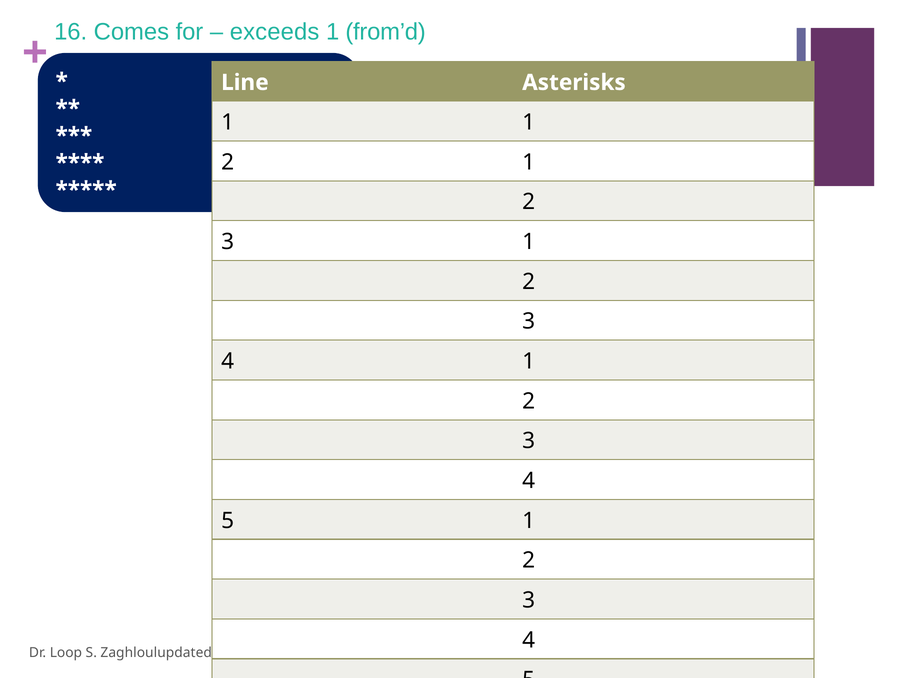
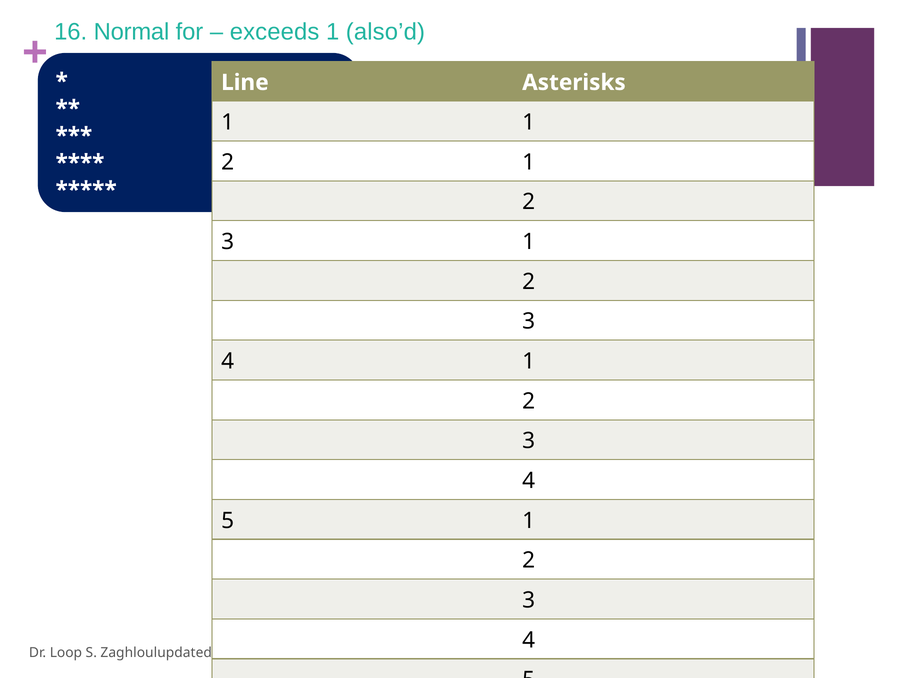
Comes: Comes -> Normal
from’d: from’d -> also’d
